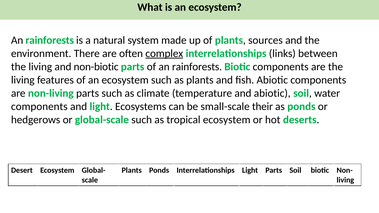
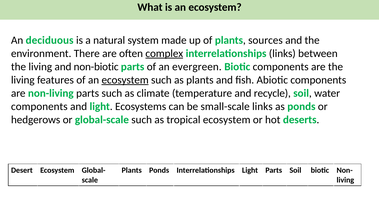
rainforests at (50, 40): rainforests -> deciduous
of an rainforests: rainforests -> evergreen
ecosystem at (125, 80) underline: none -> present
and abiotic: abiotic -> recycle
small-scale their: their -> links
